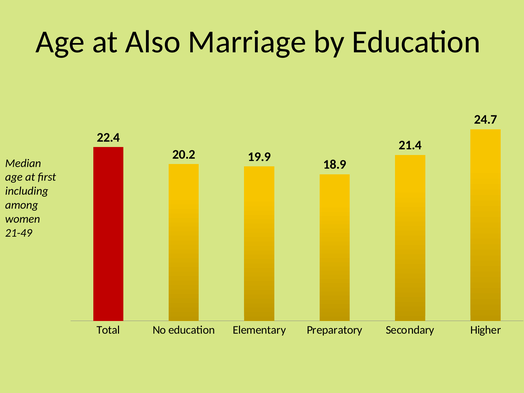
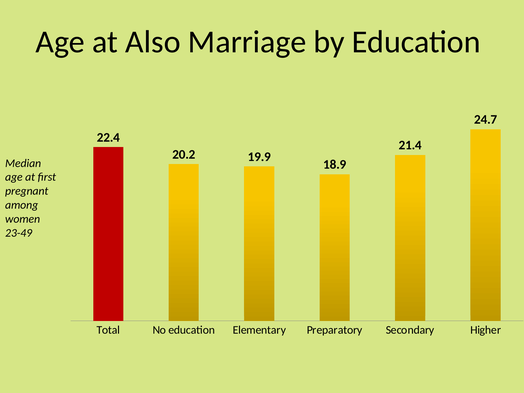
including: including -> pregnant
21-49: 21-49 -> 23-49
